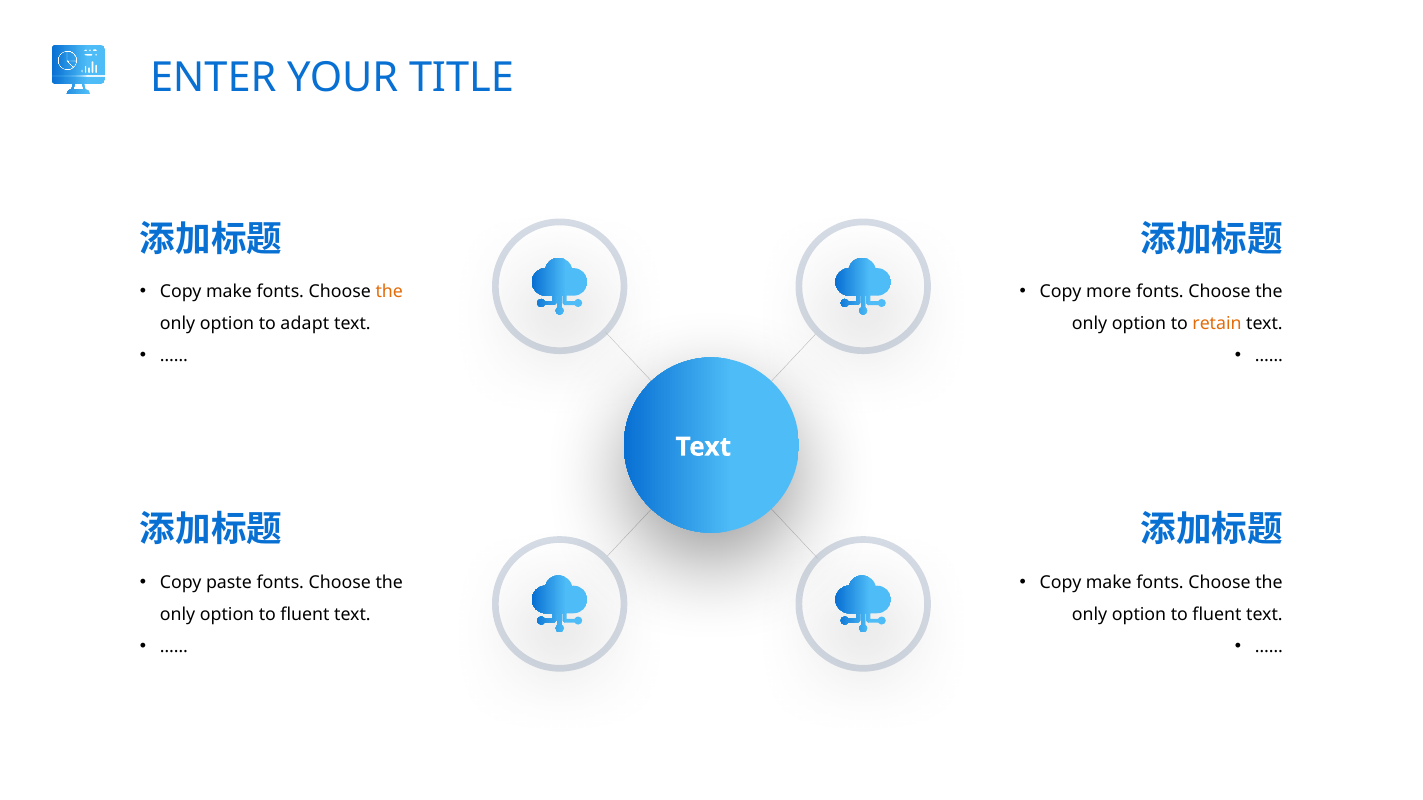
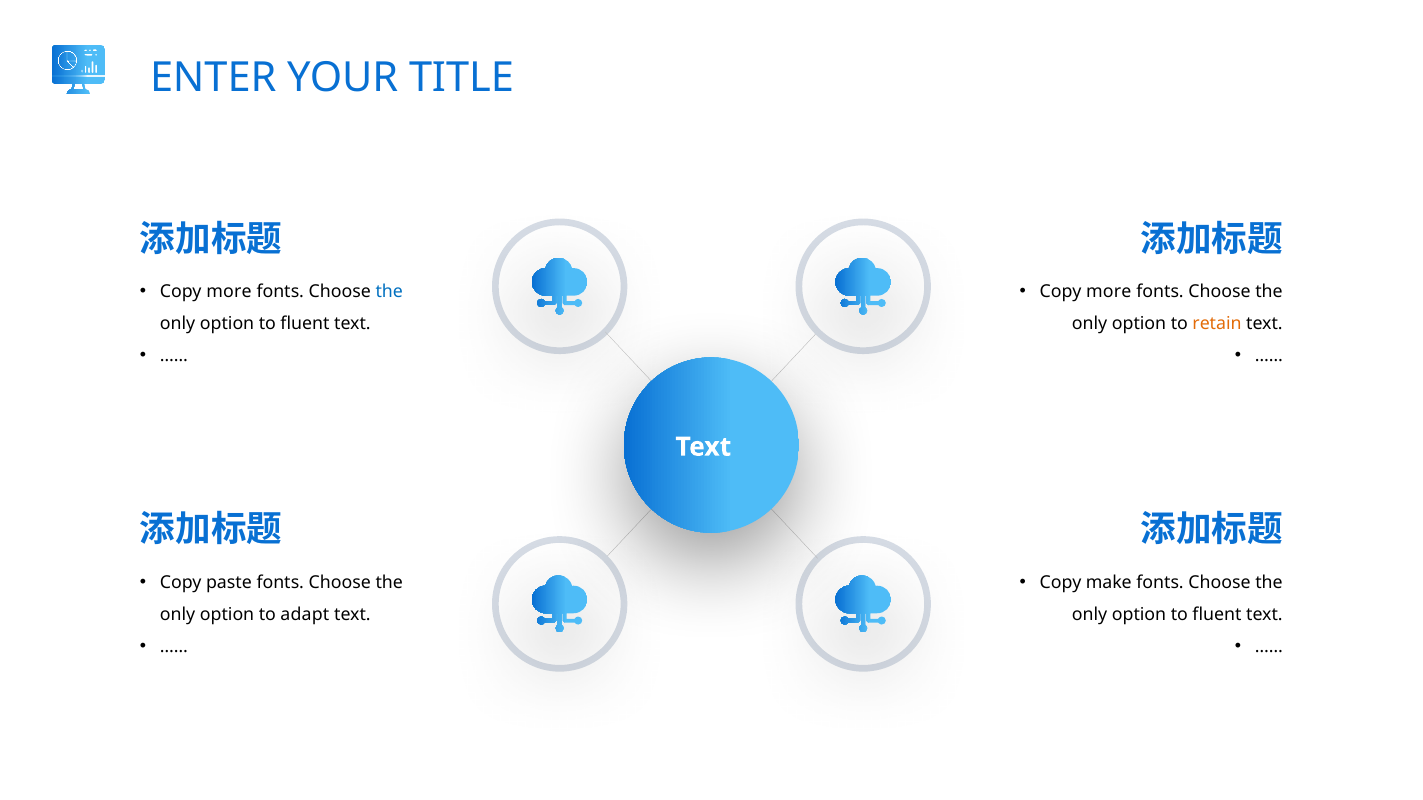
make at (229, 292): make -> more
the at (389, 292) colour: orange -> blue
adapt at (305, 324): adapt -> fluent
fluent at (305, 615): fluent -> adapt
